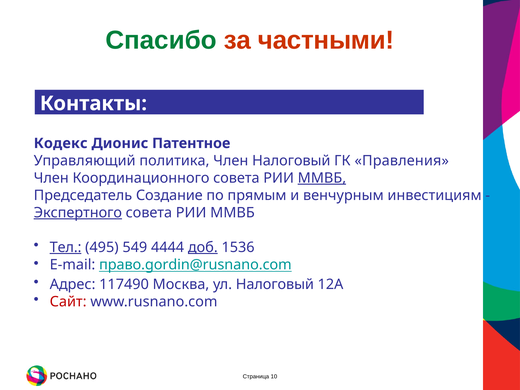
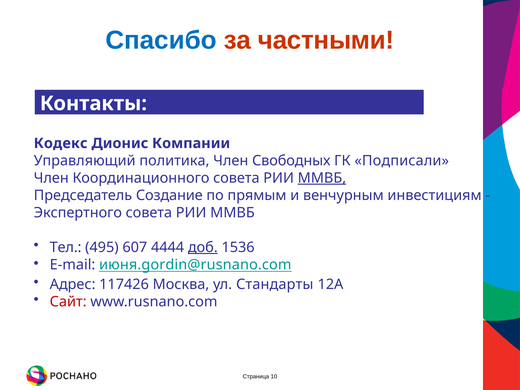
Спасибо colour: green -> blue
Патентное: Патентное -> Компании
Член Налоговый: Налоговый -> Свободных
Правления: Правления -> Подписали
Экспертного underline: present -> none
Тел underline: present -> none
549: 549 -> 607
право.gordin@rusnano.com: право.gordin@rusnano.com -> июня.gordin@rusnano.com
117490: 117490 -> 117426
ул Налоговый: Налоговый -> Стандарты
